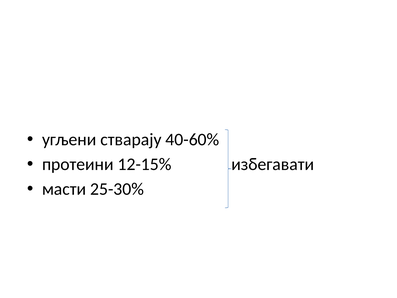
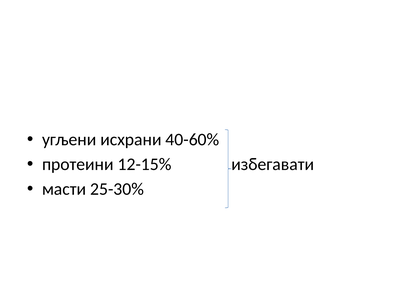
стварају: стварају -> исхрани
